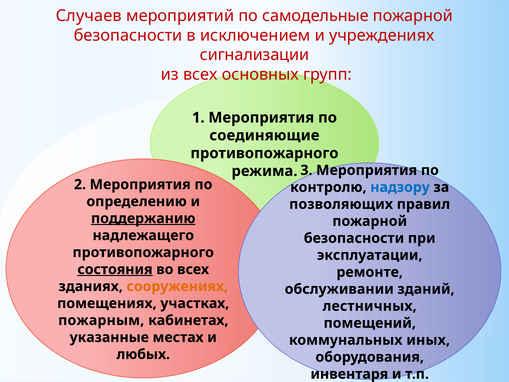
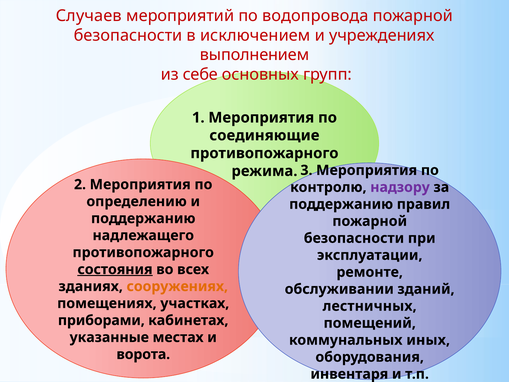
самодельные: самодельные -> водопровода
сигнализации: сигнализации -> выполнением
из всех: всех -> себе
надзору colour: blue -> purple
позволяющих at (341, 204): позволяющих -> поддержанию
поддержанию at (143, 218) underline: present -> none
пожарным: пожарным -> приборами
любых: любых -> ворота
